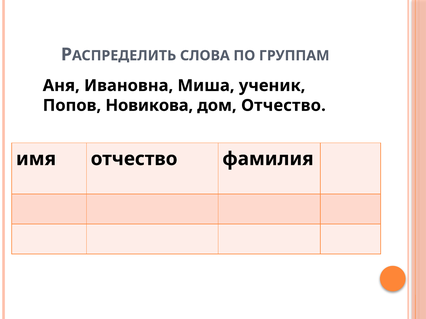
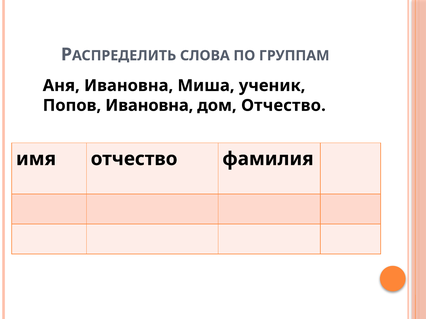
Попов Новикова: Новикова -> Ивановна
